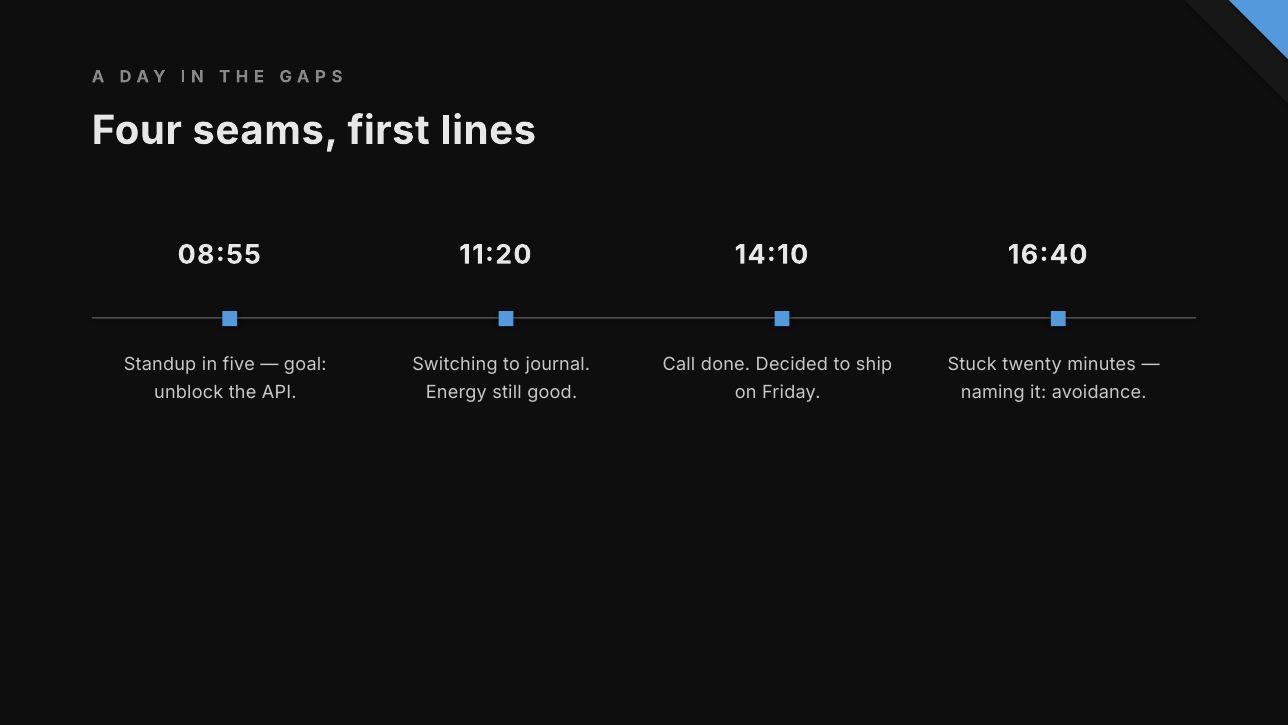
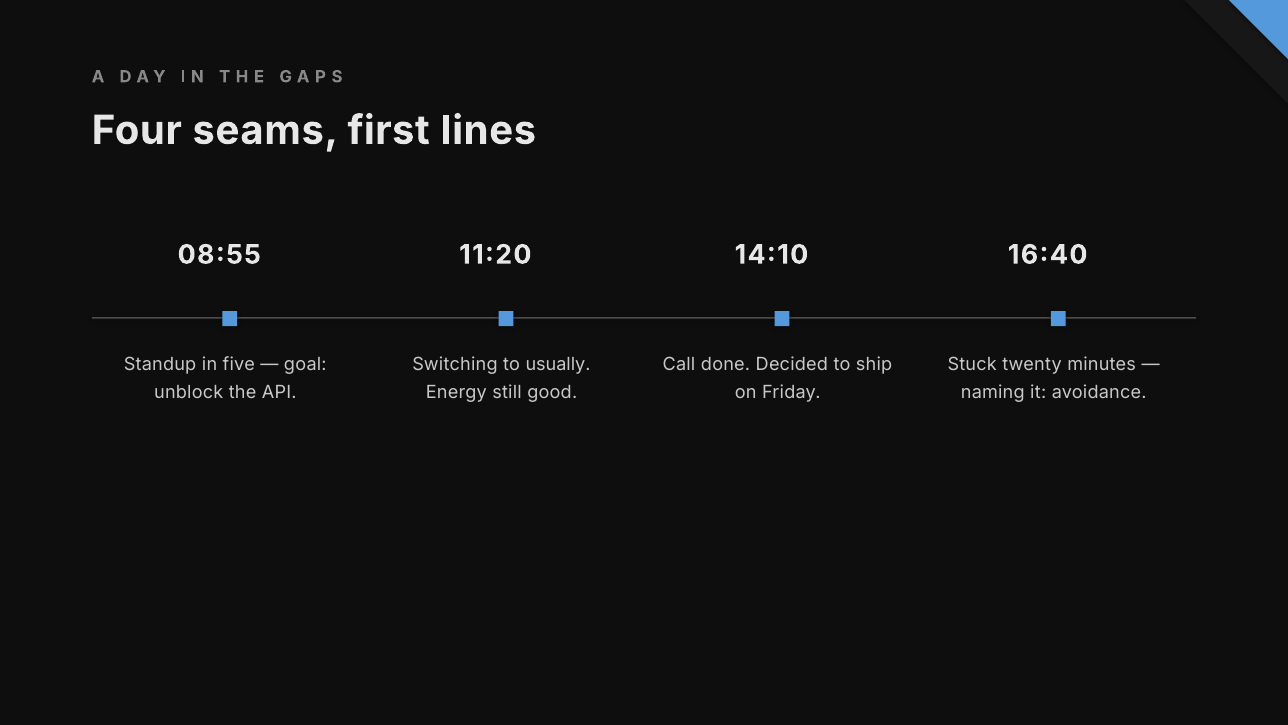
journal: journal -> usually
